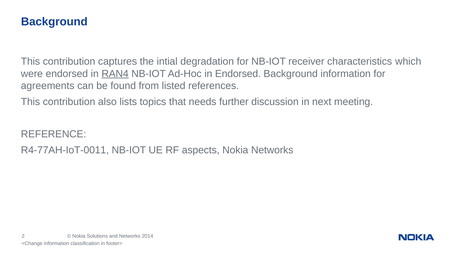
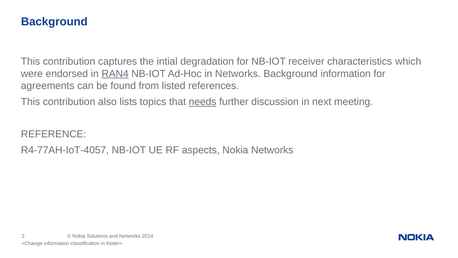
in Endorsed: Endorsed -> Networks
needs underline: none -> present
R4-77AH-IoT-0011: R4-77AH-IoT-0011 -> R4-77AH-IoT-4057
